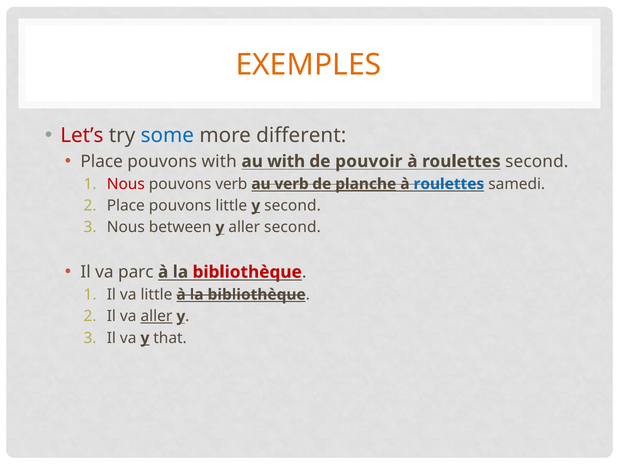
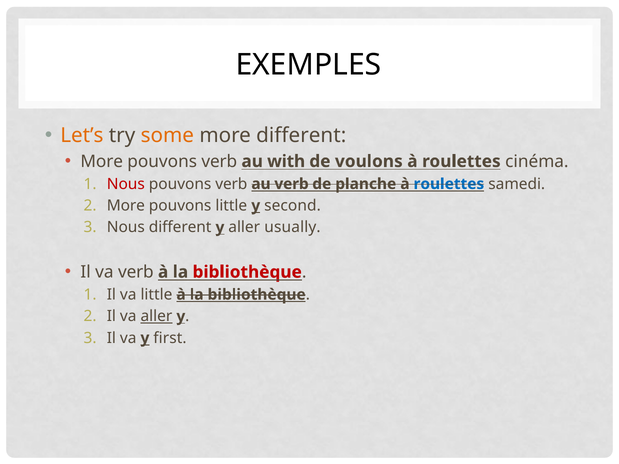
EXEMPLES colour: orange -> black
Let’s colour: red -> orange
some colour: blue -> orange
Place at (102, 161): Place -> More
with at (219, 161): with -> verb
pouvoir: pouvoir -> voulons
roulettes second: second -> cinéma
planche underline: present -> none
Place at (126, 206): Place -> More
Nous between: between -> different
aller second: second -> usually
va parc: parc -> verb
that: that -> first
